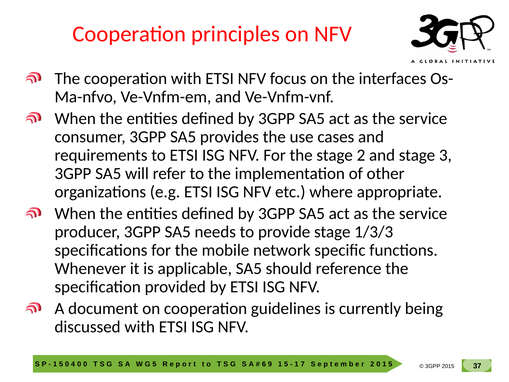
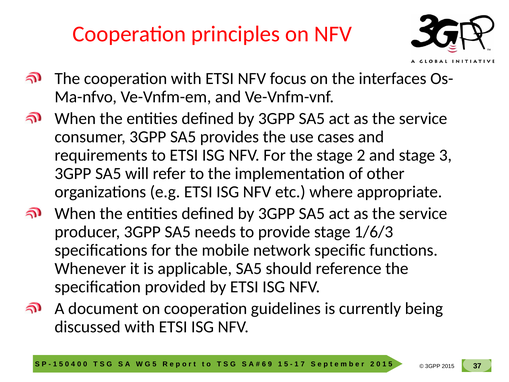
1/3/3: 1/3/3 -> 1/6/3
